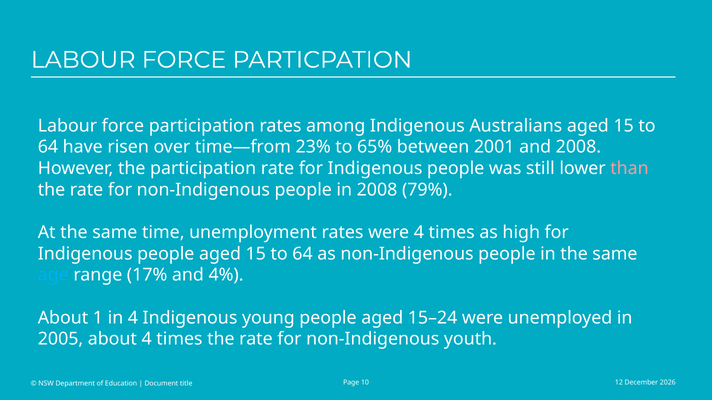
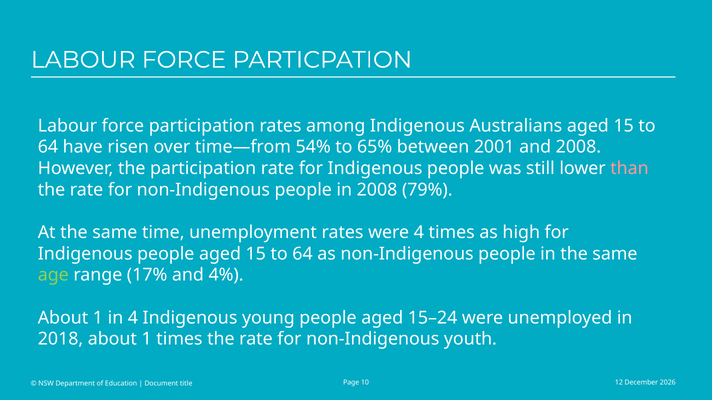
23%: 23% -> 54%
age colour: light blue -> light green
2005: 2005 -> 2018
4 at (147, 340): 4 -> 1
